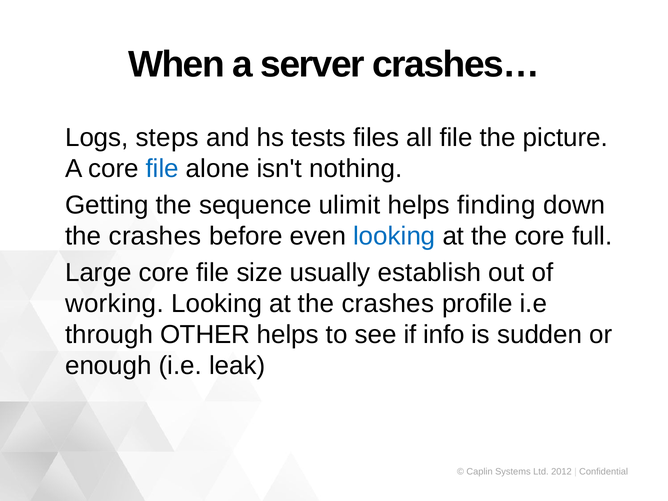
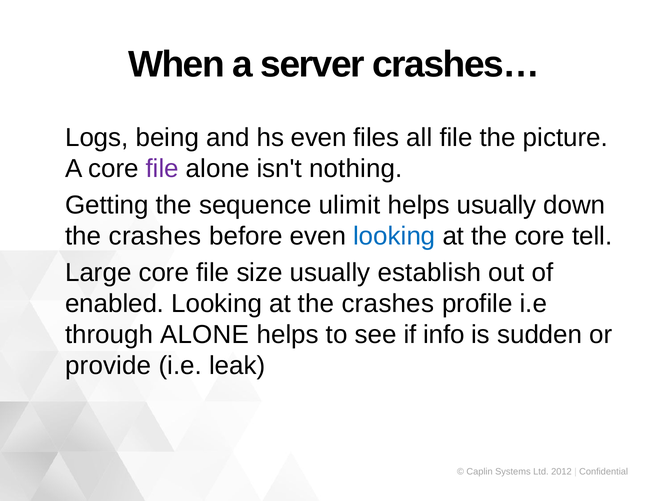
steps: steps -> being
hs tests: tests -> even
file at (162, 169) colour: blue -> purple
helps finding: finding -> usually
full: full -> tell
working: working -> enabled
through OTHER: OTHER -> ALONE
enough: enough -> provide
